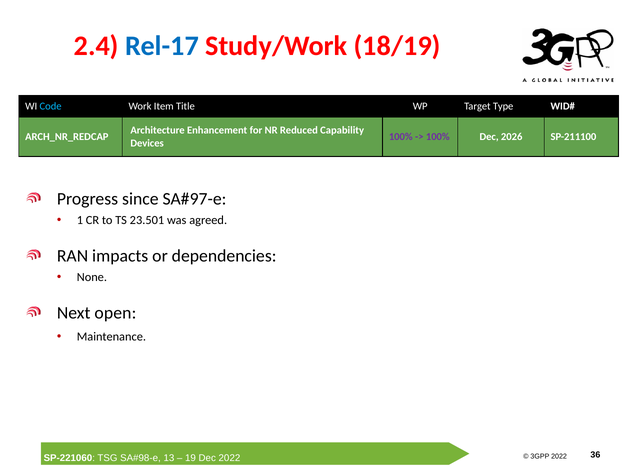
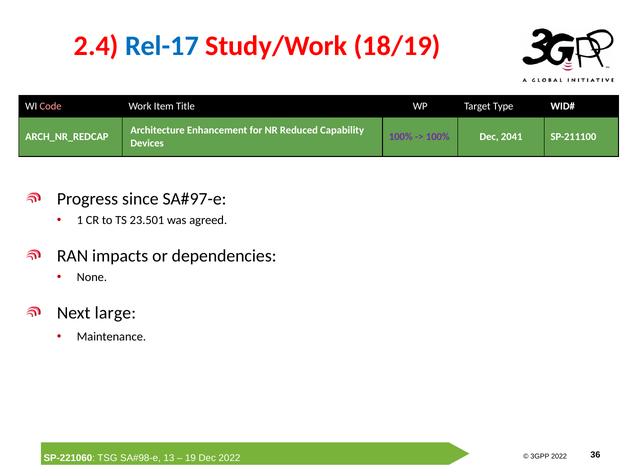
Code colour: light blue -> pink
2026: 2026 -> 2041
open: open -> large
